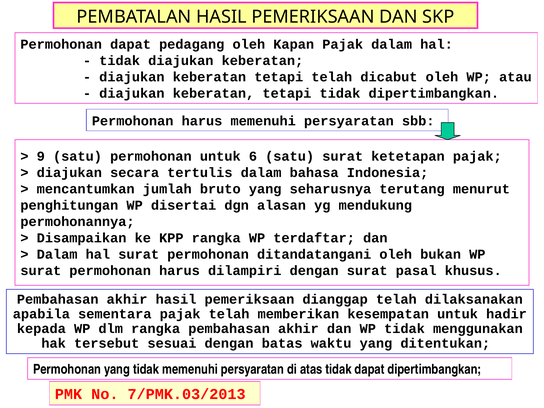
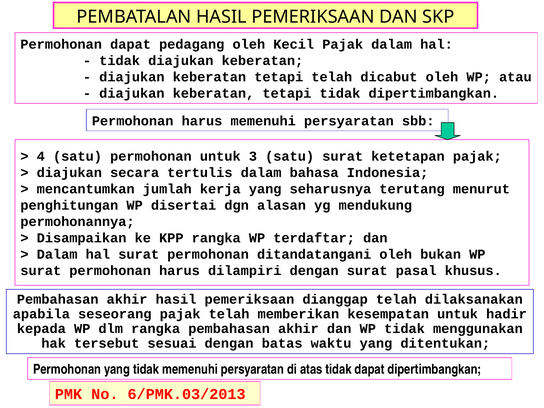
Kapan: Kapan -> Kecil
9: 9 -> 4
6: 6 -> 3
bruto: bruto -> kerja
sementara: sementara -> seseorang
7/PMK.03/2013: 7/PMK.03/2013 -> 6/PMK.03/2013
